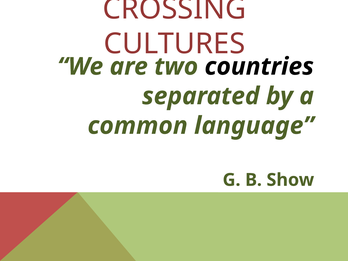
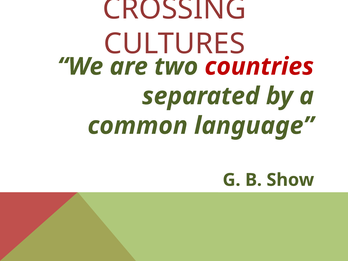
countries colour: black -> red
